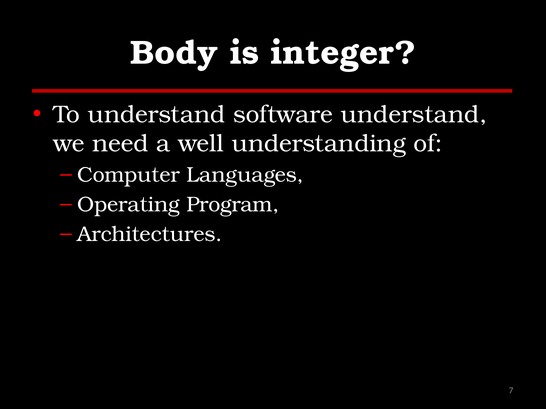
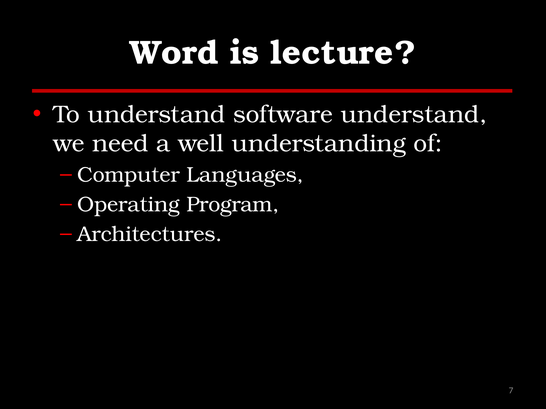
Body: Body -> Word
integer: integer -> lecture
